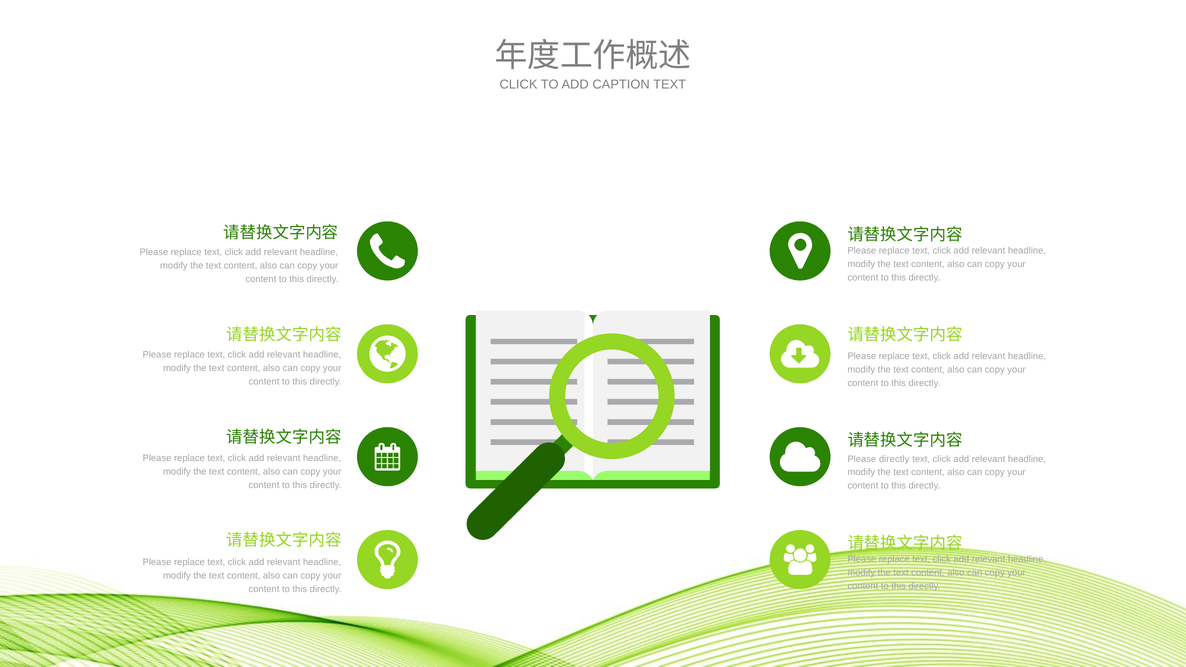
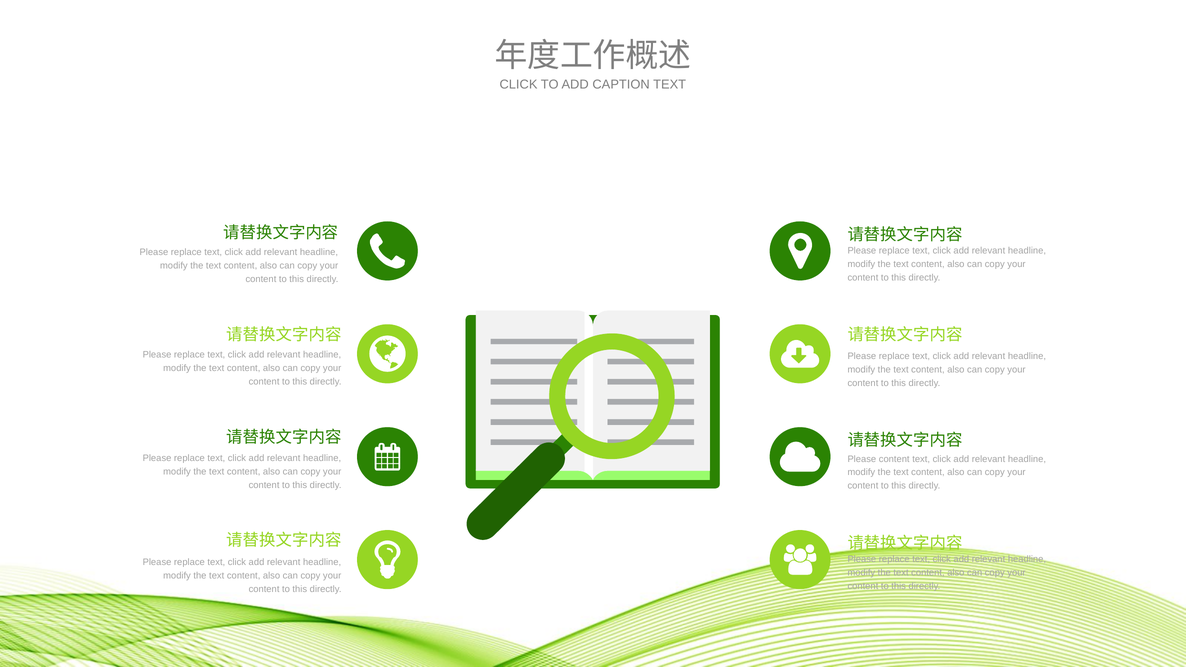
Please directly: directly -> content
